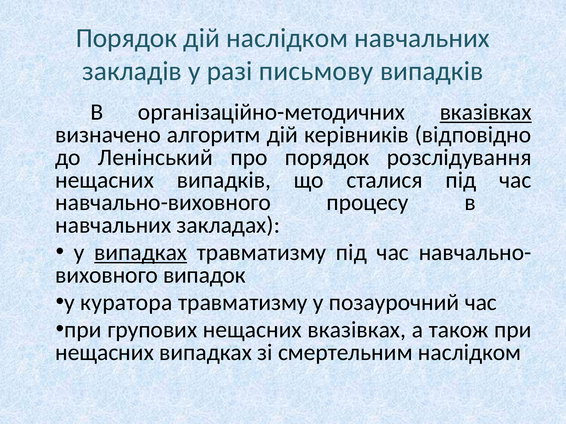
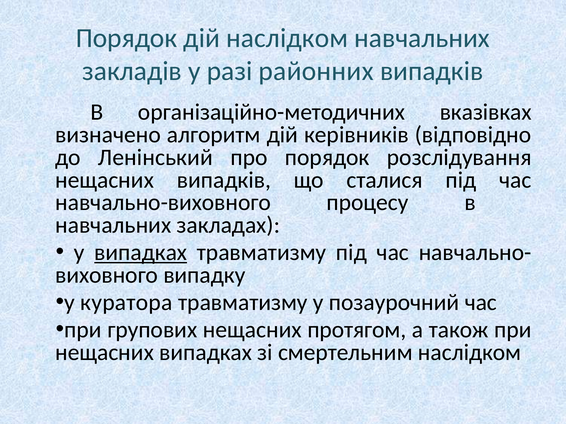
письмову: письмову -> районних
вказівках at (486, 112) underline: present -> none
випадок: випадок -> випадку
нещасних вказівках: вказівках -> протягом
